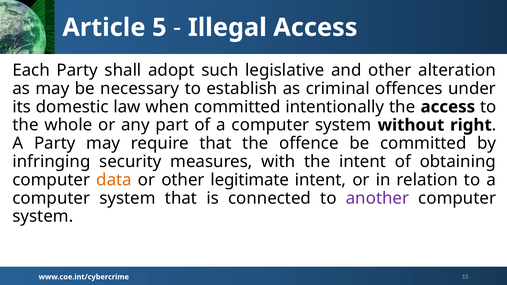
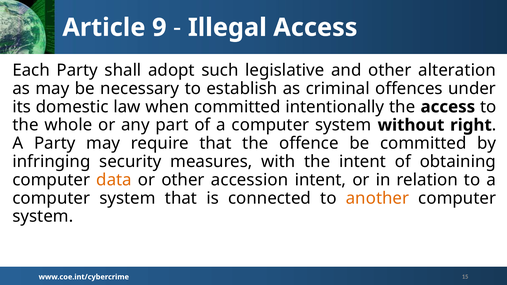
5: 5 -> 9
legitimate: legitimate -> accession
another colour: purple -> orange
